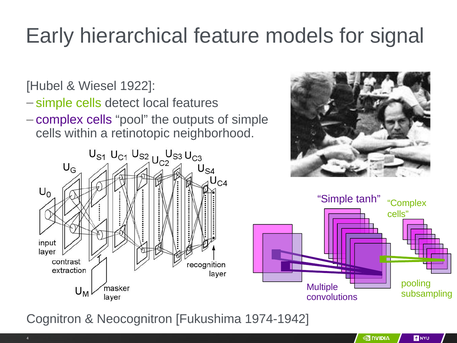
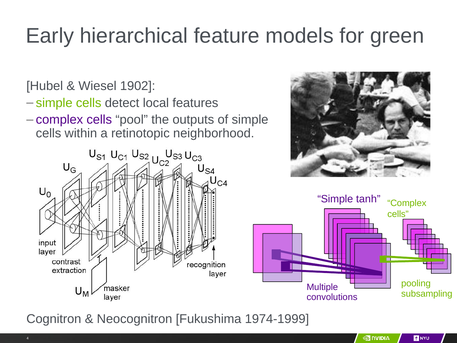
signal: signal -> green
1922: 1922 -> 1902
1974-1942: 1974-1942 -> 1974-1999
